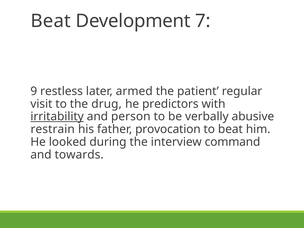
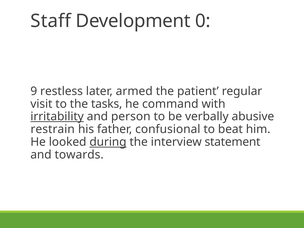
Beat at (51, 21): Beat -> Staff
7: 7 -> 0
drug: drug -> tasks
predictors: predictors -> command
provocation: provocation -> confusional
during underline: none -> present
command: command -> statement
